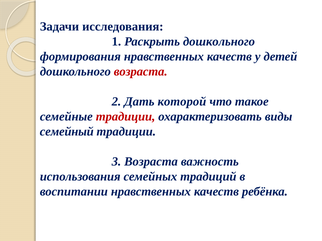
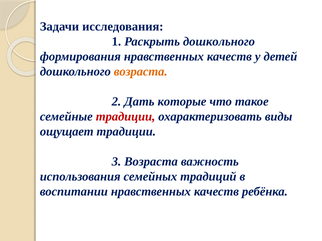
возраста at (141, 72) colour: red -> orange
которой: которой -> которые
семейный: семейный -> ощущает
